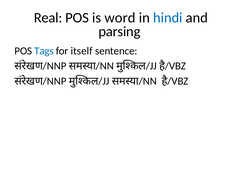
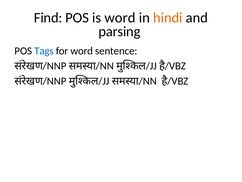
Real: Real -> Find
hindi colour: blue -> orange
for itself: itself -> word
